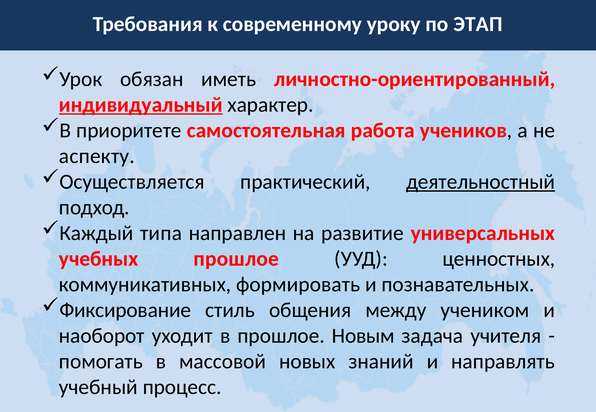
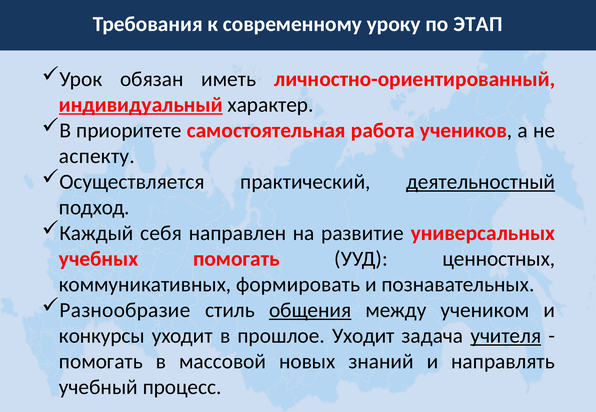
типа: типа -> себя
учебных прошлое: прошлое -> помогать
Фиксирование: Фиксирование -> Разнообразие
общения underline: none -> present
наоборот: наоборот -> конкурсы
прошлое Новым: Новым -> Уходит
учителя underline: none -> present
